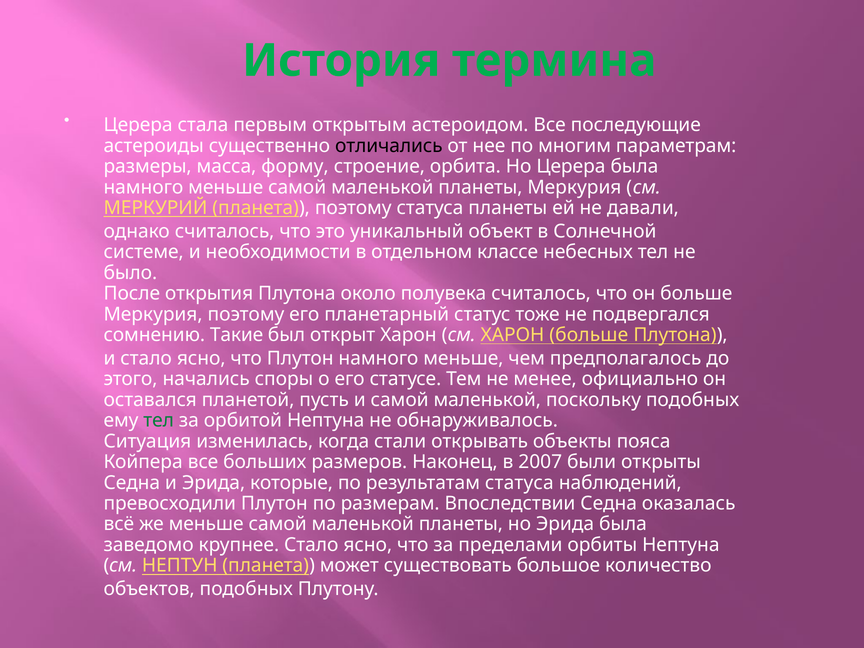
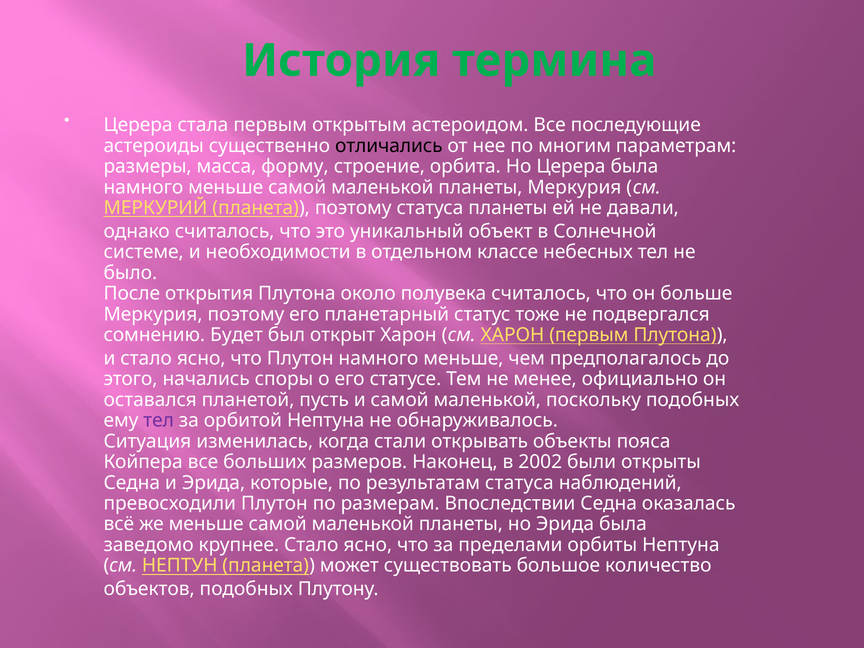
Такие: Такие -> Будет
ХАРОН больше: больше -> первым
тел at (159, 421) colour: green -> purple
2007: 2007 -> 2002
